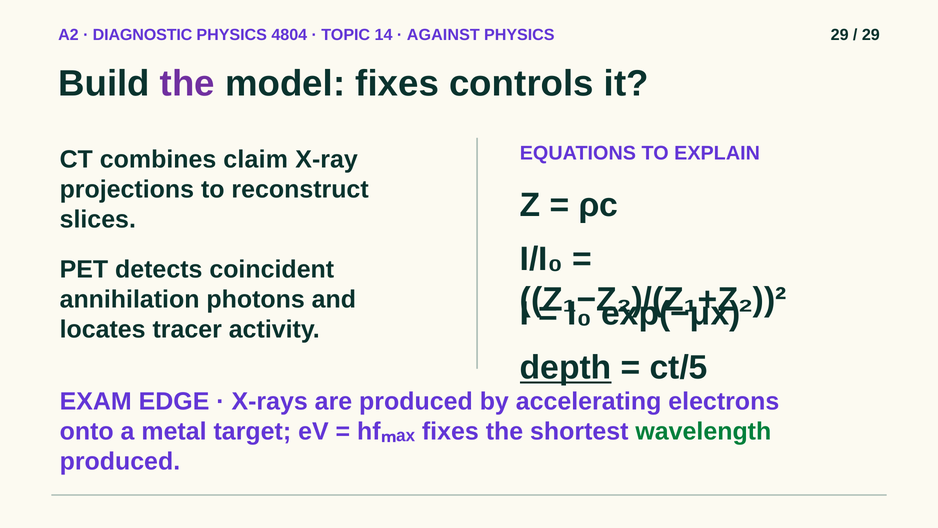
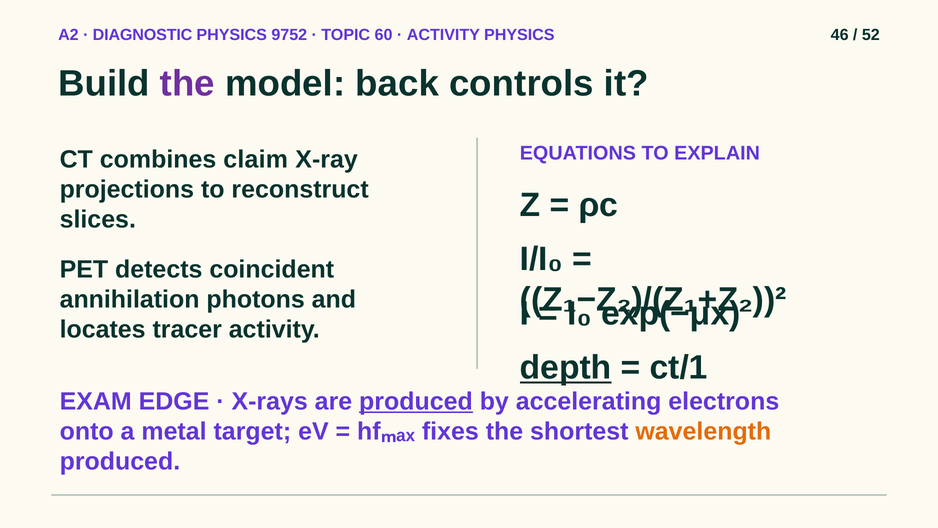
4804: 4804 -> 9752
14: 14 -> 60
AGAINST at (443, 35): AGAINST -> ACTIVITY
PHYSICS 29: 29 -> 46
29 at (871, 35): 29 -> 52
model fixes: fixes -> back
ct/5: ct/5 -> ct/1
produced at (416, 401) underline: none -> present
wavelength colour: green -> orange
